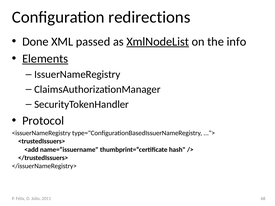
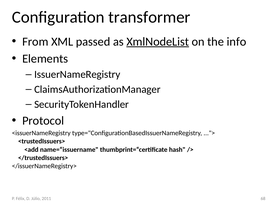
redirections: redirections -> transformer
Done: Done -> From
Elements underline: present -> none
